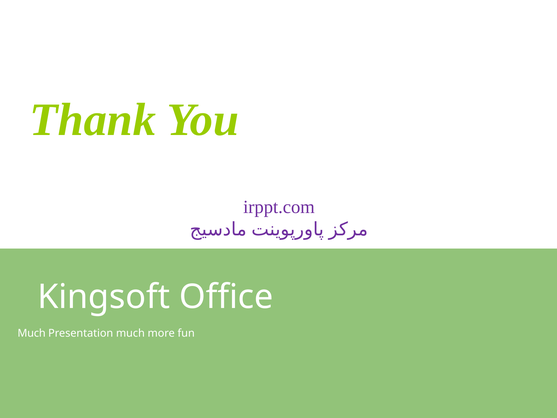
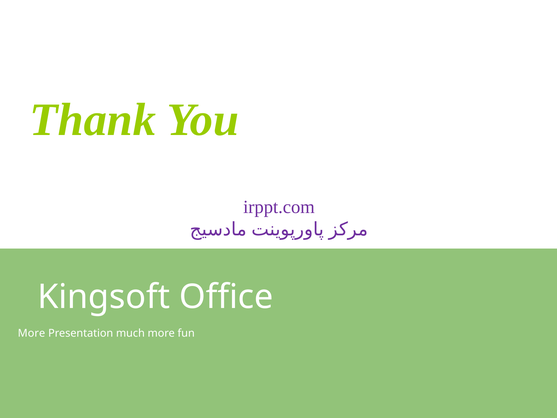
Much at (32, 333): Much -> More
